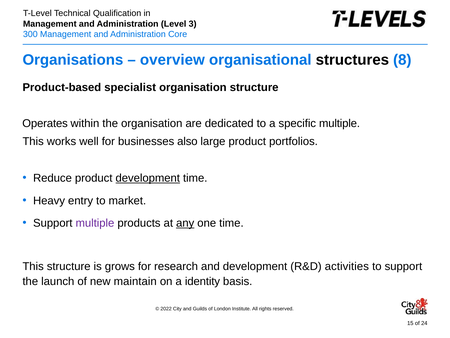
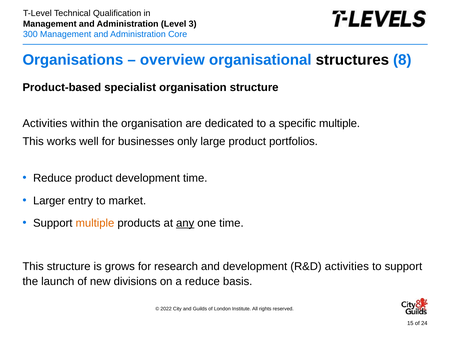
Operates at (45, 123): Operates -> Activities
also: also -> only
development at (148, 178) underline: present -> none
Heavy: Heavy -> Larger
multiple at (95, 223) colour: purple -> orange
maintain: maintain -> divisions
a identity: identity -> reduce
